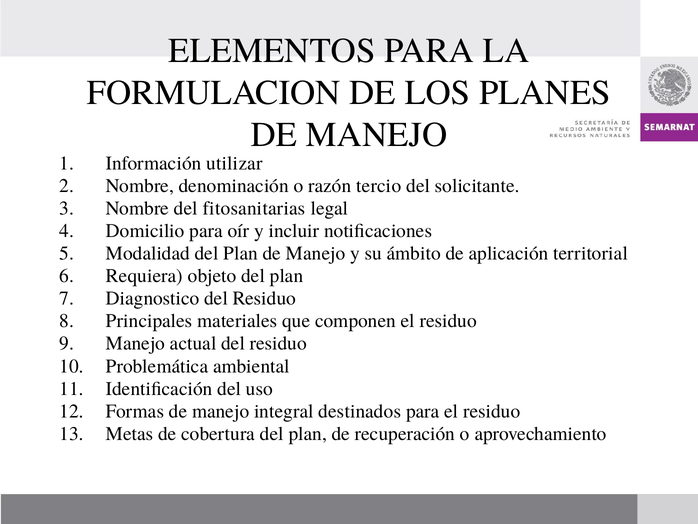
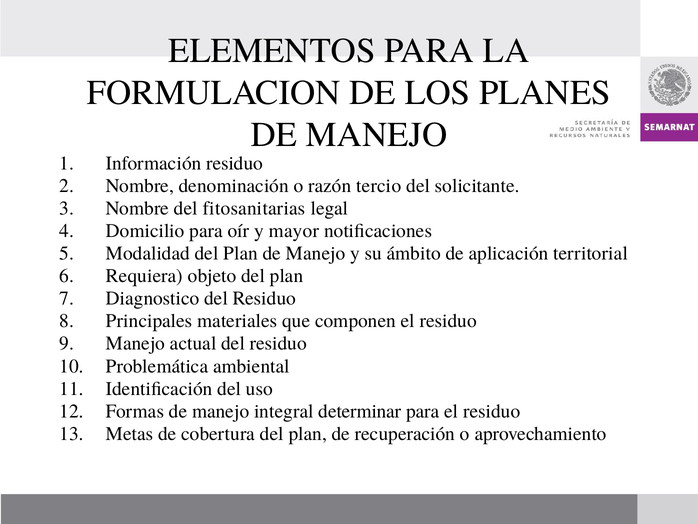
Información utilizar: utilizar -> residuo
incluir: incluir -> mayor
destinados: destinados -> determinar
